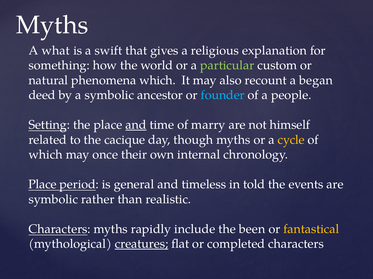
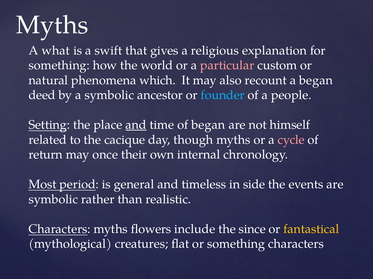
particular colour: light green -> pink
of marry: marry -> began
cycle colour: yellow -> pink
which at (46, 155): which -> return
Place at (42, 185): Place -> Most
told: told -> side
rapidly: rapidly -> flowers
been: been -> since
creatures underline: present -> none
or completed: completed -> something
